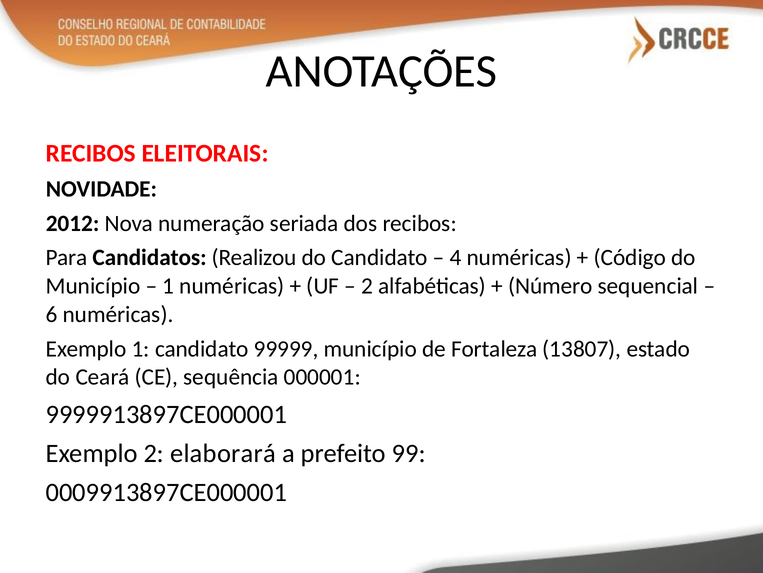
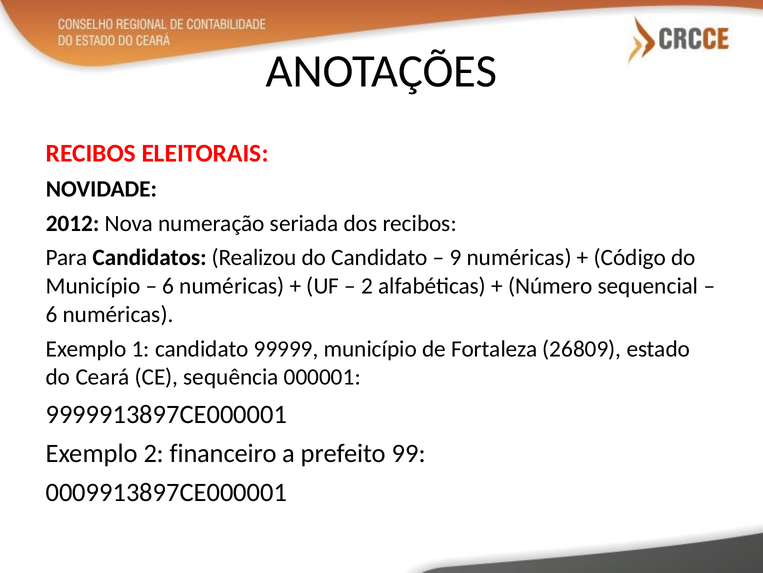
4: 4 -> 9
1 at (168, 286): 1 -> 6
13807: 13807 -> 26809
elaborará: elaborará -> financeiro
